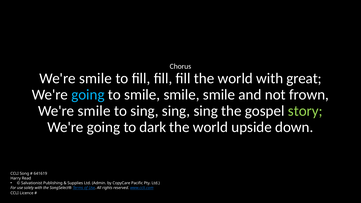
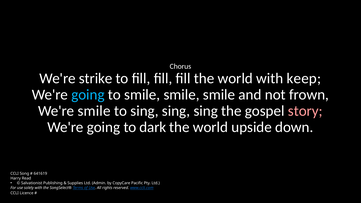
smile at (95, 79): smile -> strike
great: great -> keep
story colour: light green -> pink
